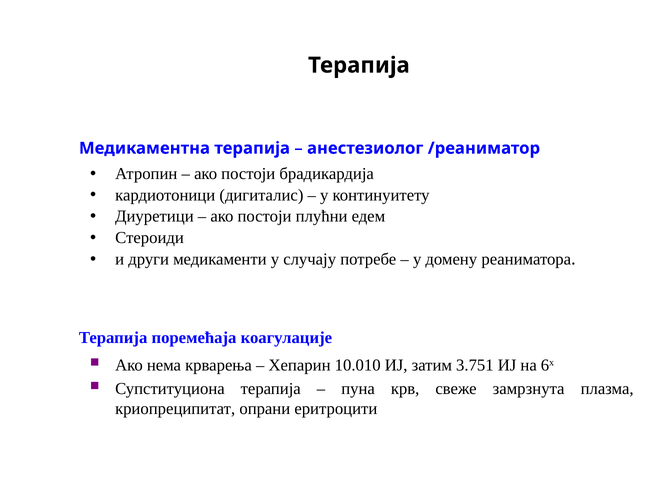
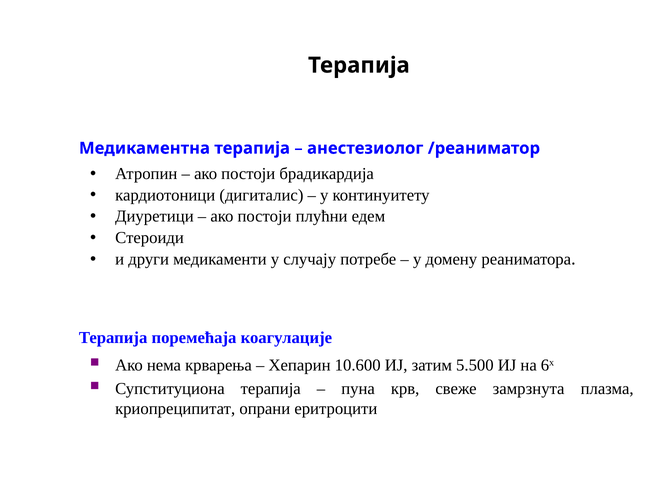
10.010: 10.010 -> 10.600
3.751: 3.751 -> 5.500
